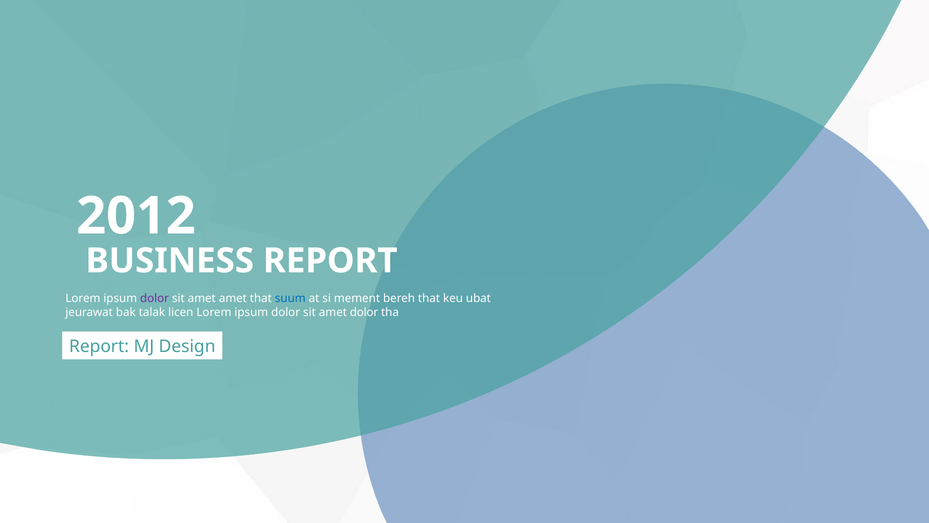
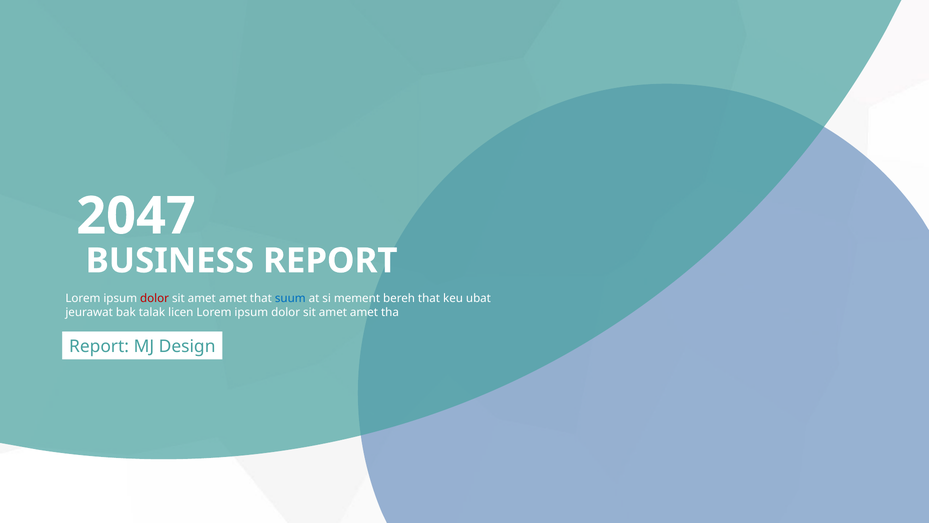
2012: 2012 -> 2047
dolor at (155, 298) colour: purple -> red
dolor at (364, 312): dolor -> amet
